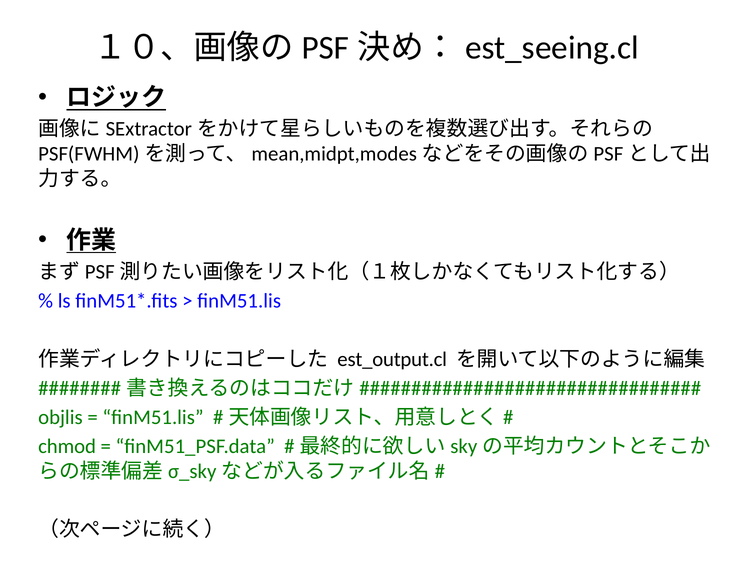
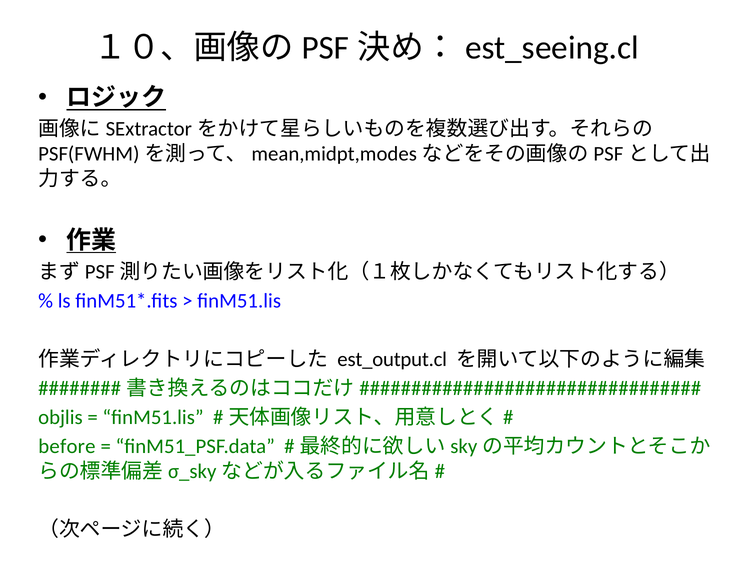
chmod: chmod -> before
